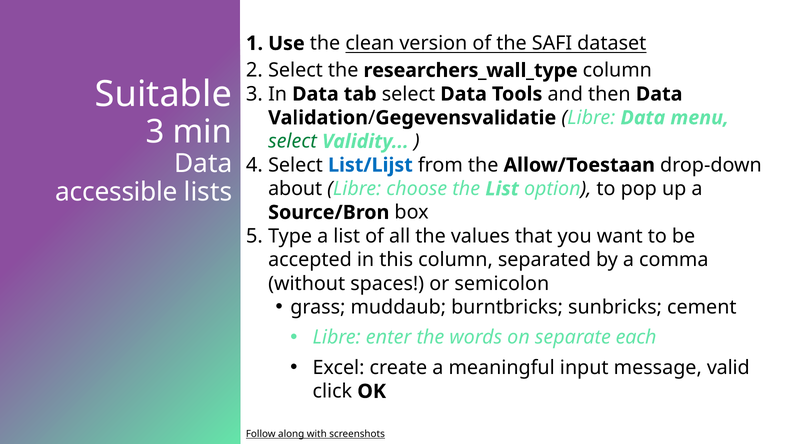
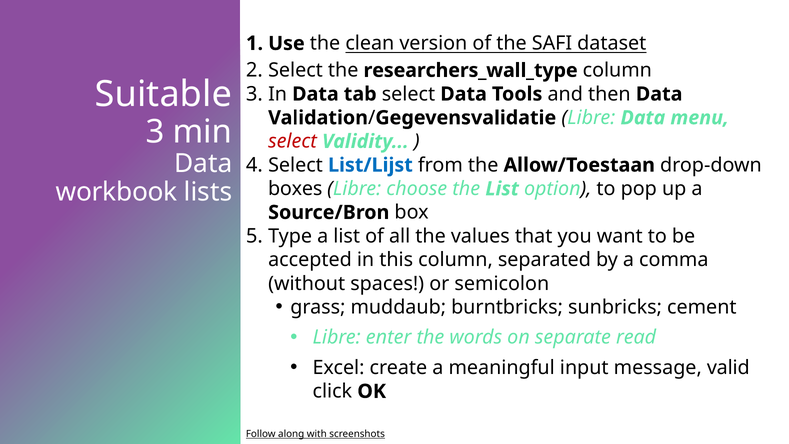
select at (293, 141) colour: green -> red
about: about -> boxes
accessible: accessible -> workbook
each: each -> read
